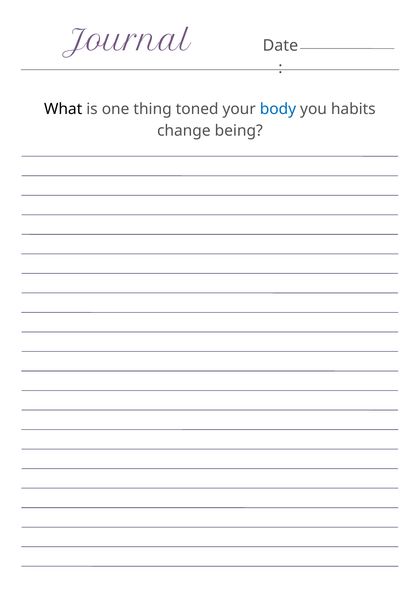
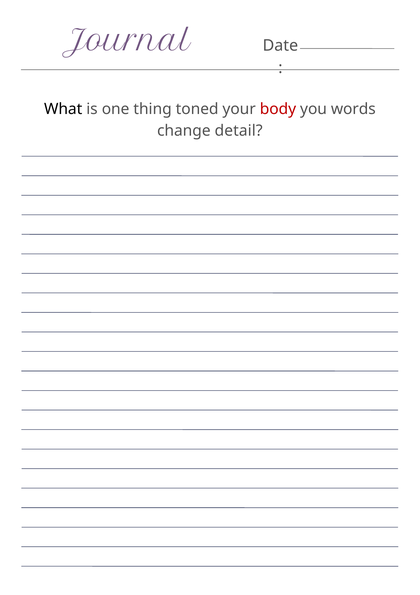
body colour: blue -> red
habits: habits -> words
being: being -> detail
